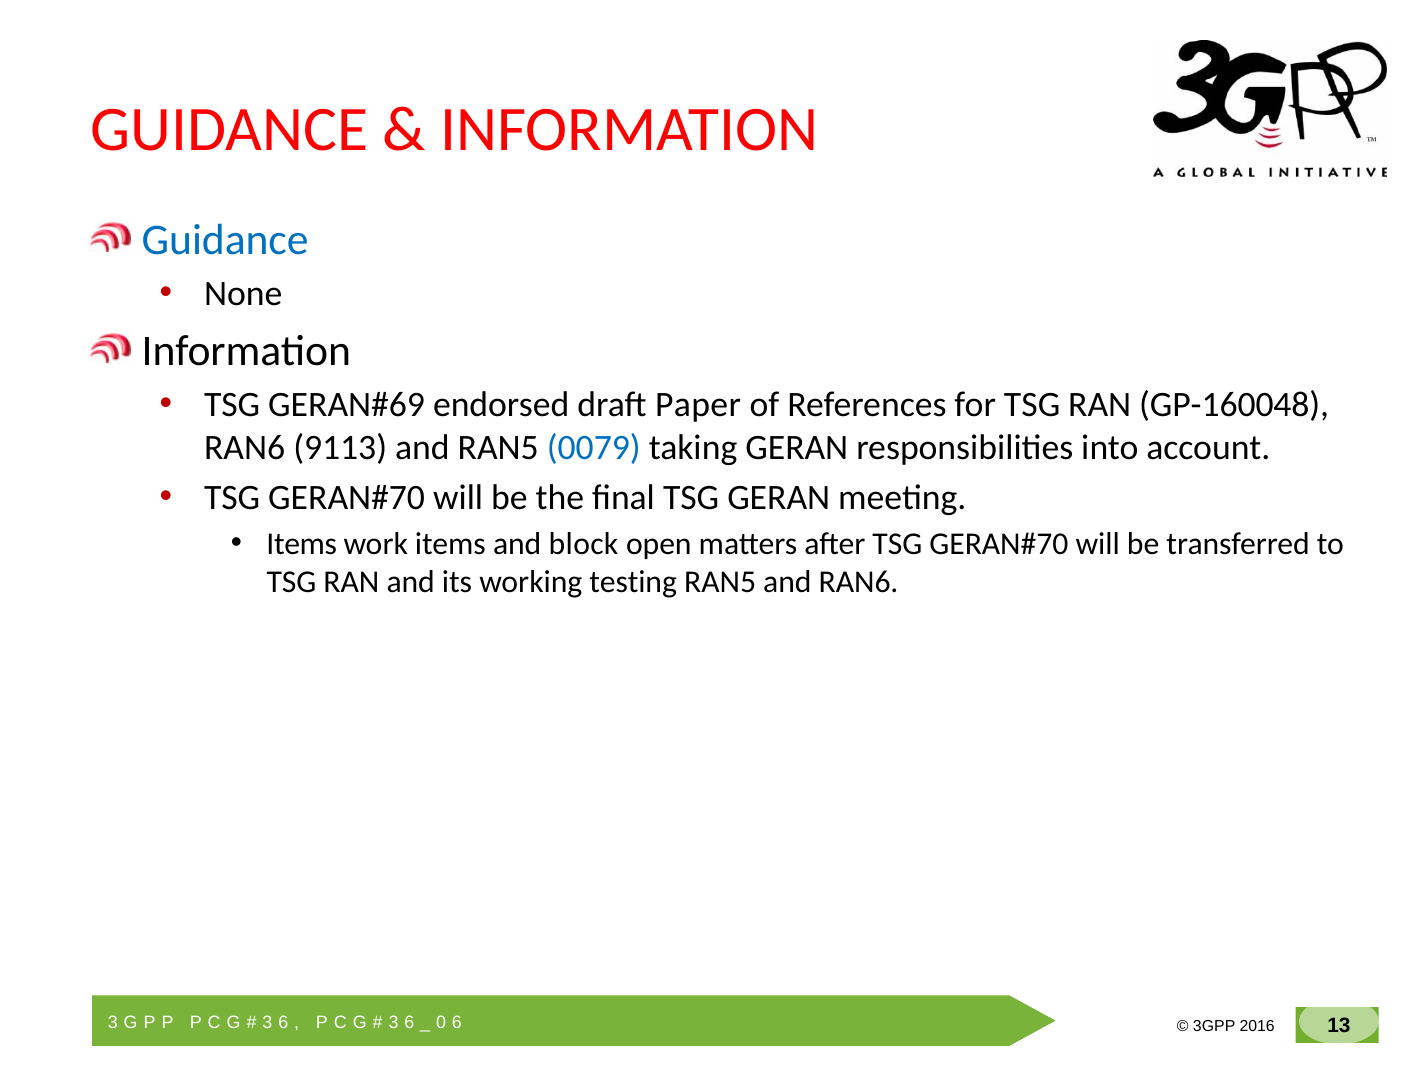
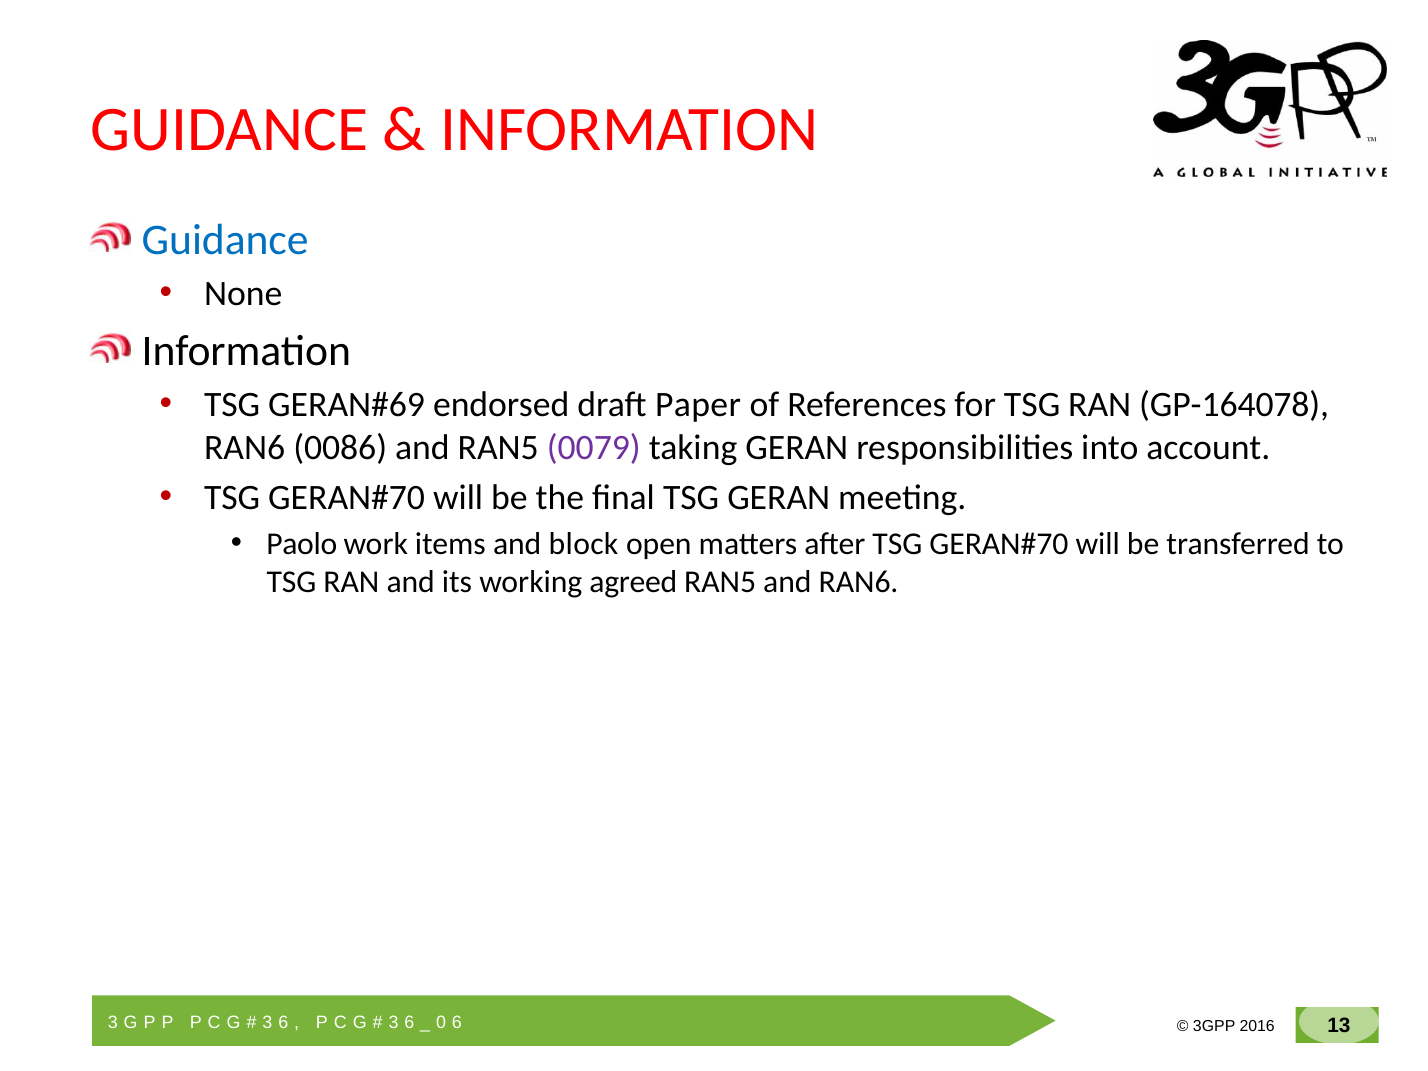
GP-160048: GP-160048 -> GP-164078
9113: 9113 -> 0086
0079 colour: blue -> purple
Items at (302, 544): Items -> Paolo
testing: testing -> agreed
